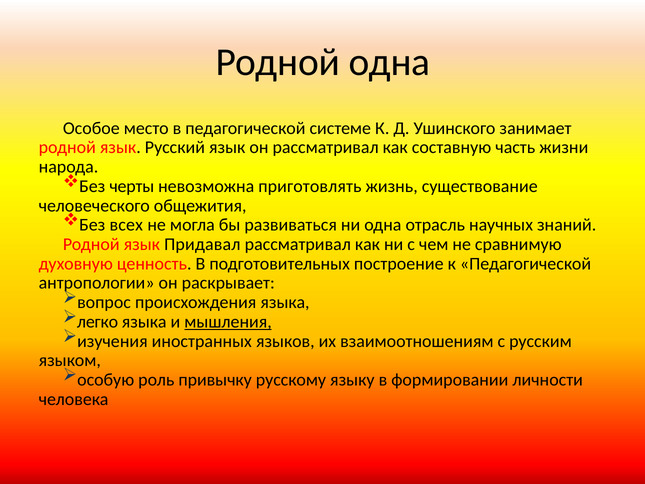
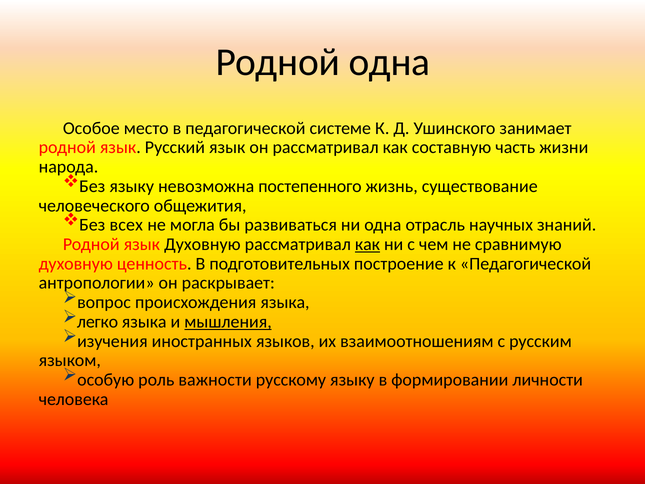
Без черты: черты -> языку
приготовлять: приготовлять -> постепенного
язык Придавал: Придавал -> Духовную
как at (368, 244) underline: none -> present
привычку: привычку -> важности
